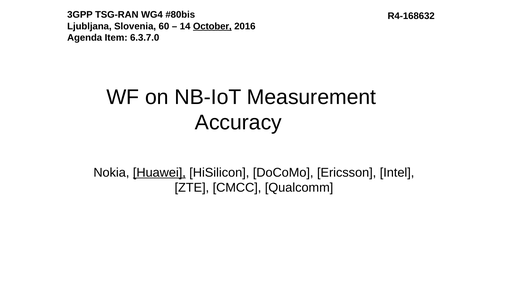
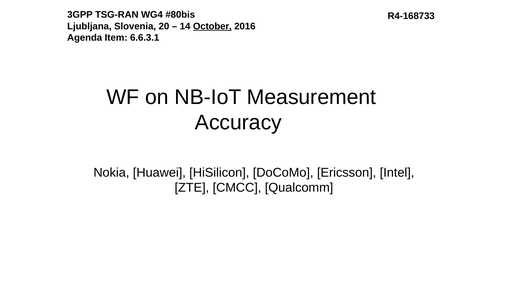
R4-168632: R4-168632 -> R4-168733
60: 60 -> 20
6.3.7.0: 6.3.7.0 -> 6.6.3.1
Huawei underline: present -> none
